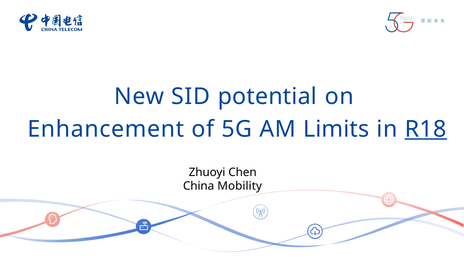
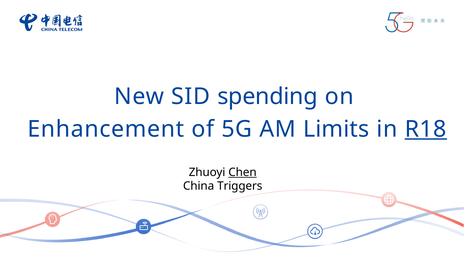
potential: potential -> spending
Chen underline: none -> present
Mobility: Mobility -> Triggers
